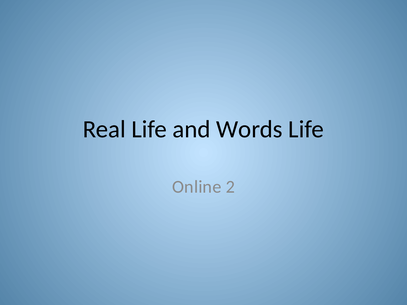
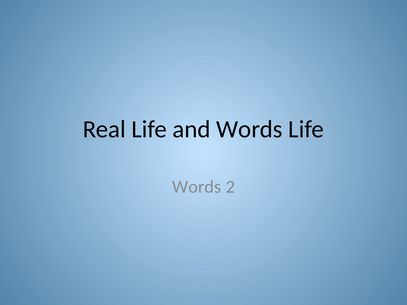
Online at (197, 187): Online -> Words
